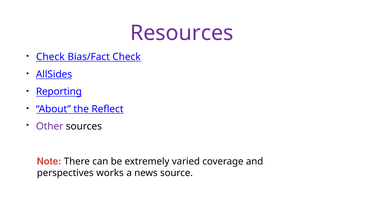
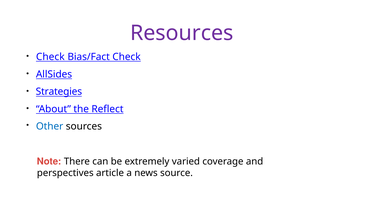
Reporting: Reporting -> Strategies
Other colour: purple -> blue
works: works -> article
